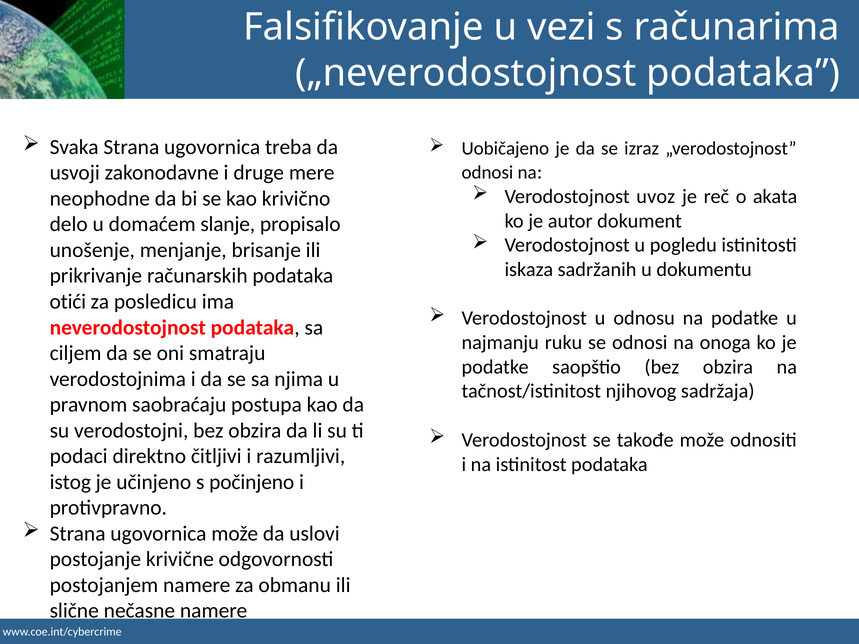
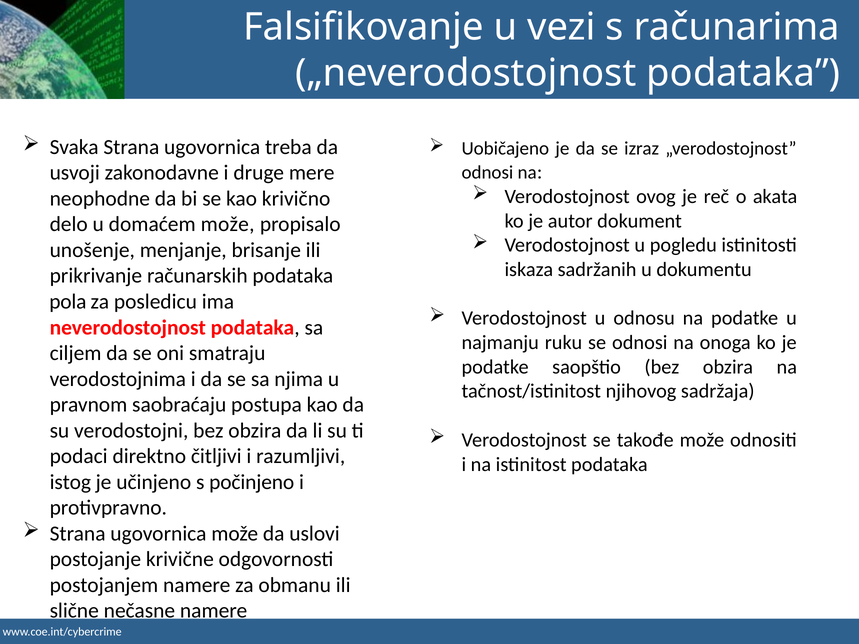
uvoz: uvoz -> ovog
domaćem slanje: slanje -> može
otići: otići -> pola
